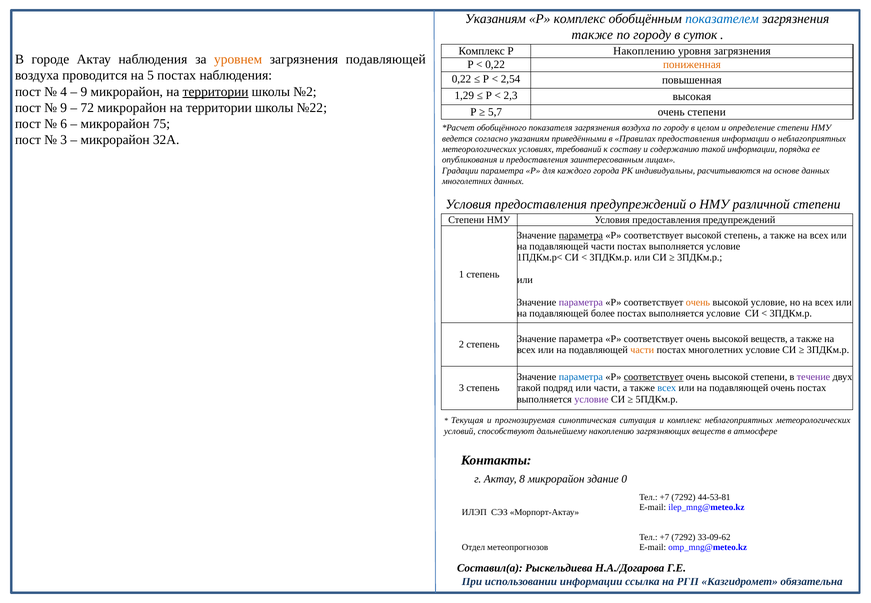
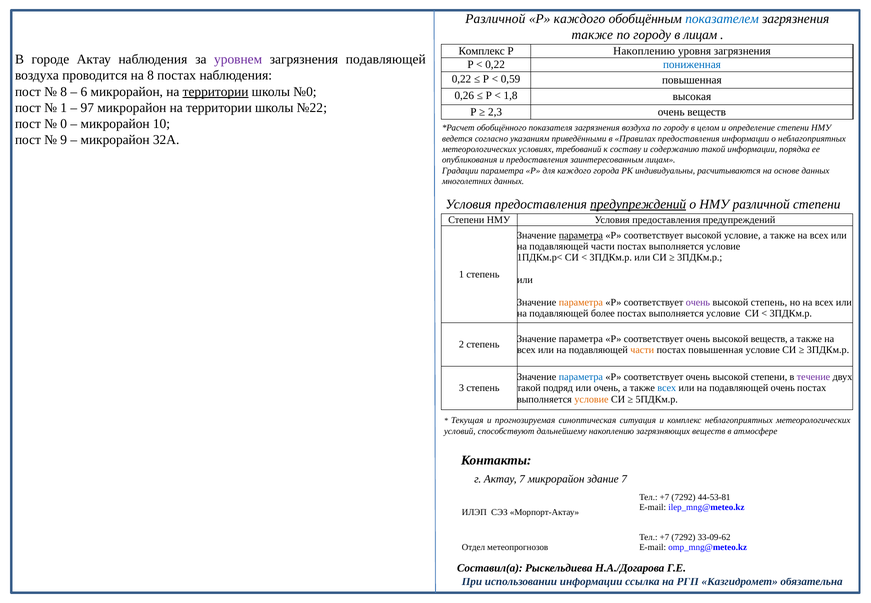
Указаниям at (495, 19): Указаниям -> Различной
Р комплекс: комплекс -> каждого
в суток: суток -> лицам
уровнем colour: orange -> purple
пониженная colour: orange -> blue
на 5: 5 -> 8
2,54: 2,54 -> 0,59
4 at (64, 92): 4 -> 8
9 at (84, 92): 9 -> 6
№2: №2 -> №0
1,29: 1,29 -> 0,26
2,3: 2,3 -> 1,8
9 at (64, 108): 9 -> 1
72: 72 -> 97
5,7: 5,7 -> 2,3
очень степени: степени -> веществ
6: 6 -> 0
75: 75 -> 10
3 at (64, 140): 3 -> 9
предупреждений at (638, 204) underline: none -> present
высокой степень: степень -> условие
параметра at (581, 302) colour: purple -> orange
очень at (698, 302) colour: orange -> purple
высокой условие: условие -> степень
постах многолетних: многолетних -> повышенная
соответствует at (654, 377) underline: present -> none
или части: части -> очень
условие at (591, 399) colour: purple -> orange
Актау 8: 8 -> 7
здание 0: 0 -> 7
